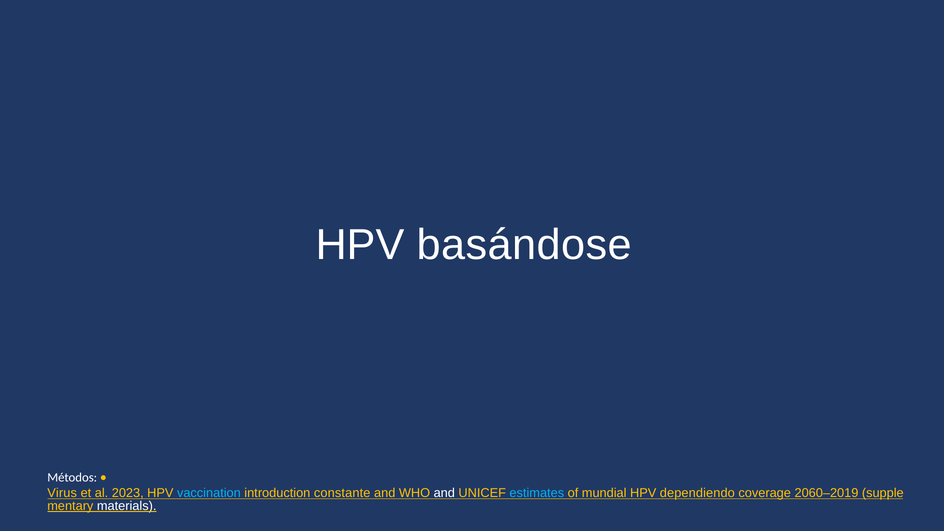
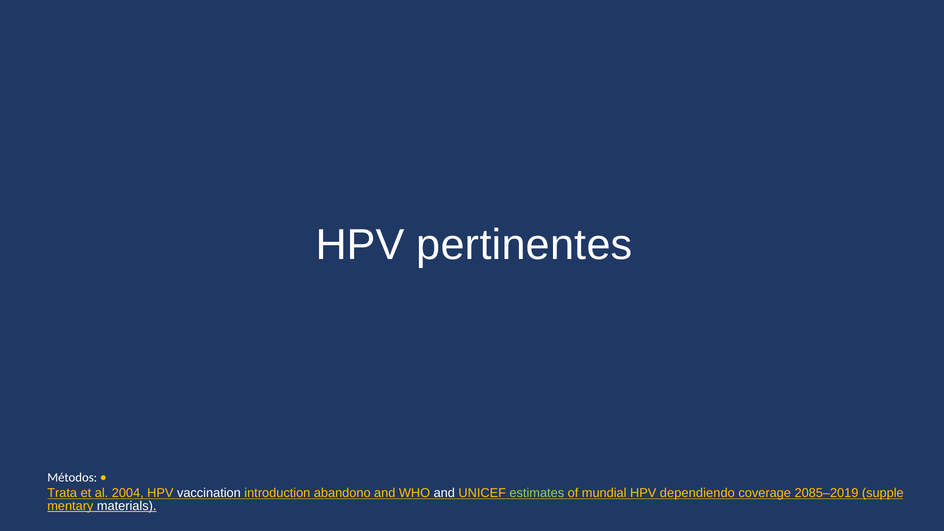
basándose: basándose -> pertinentes
Virus: Virus -> Trata
2023: 2023 -> 2004
vaccination colour: light blue -> white
constante: constante -> abandono
estimates colour: light blue -> light green
2060–2019: 2060–2019 -> 2085–2019
